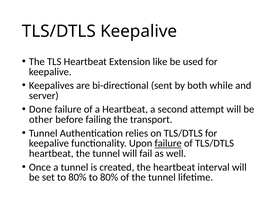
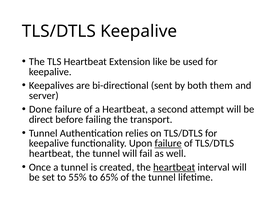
while: while -> them
other: other -> direct
heartbeat at (174, 167) underline: none -> present
set to 80%: 80% -> 55%
80% at (109, 178): 80% -> 65%
